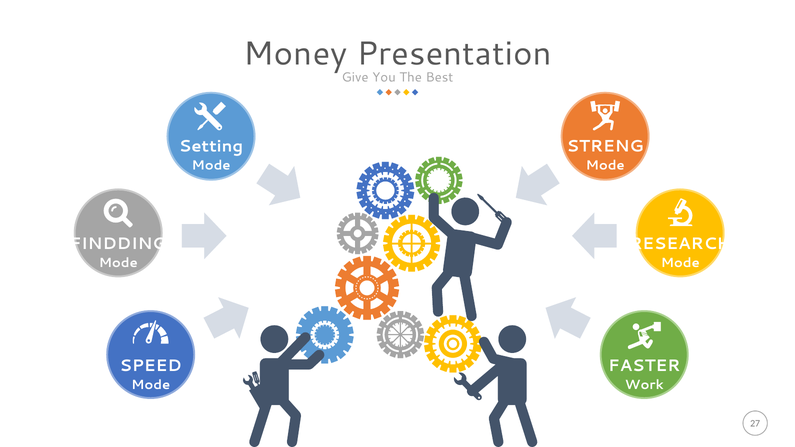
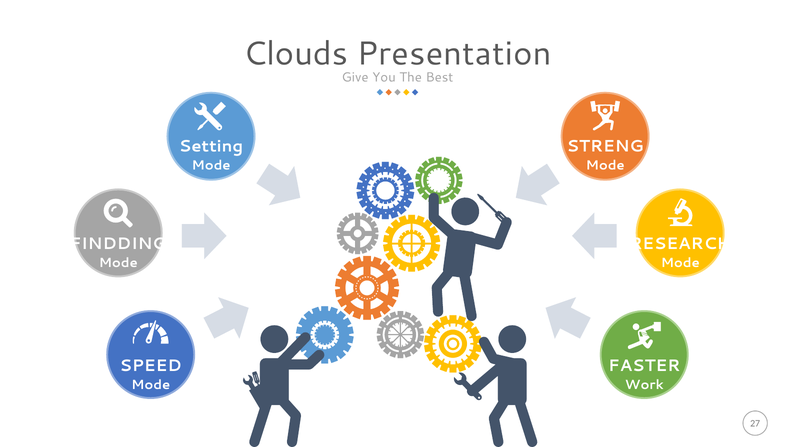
Money: Money -> Clouds
